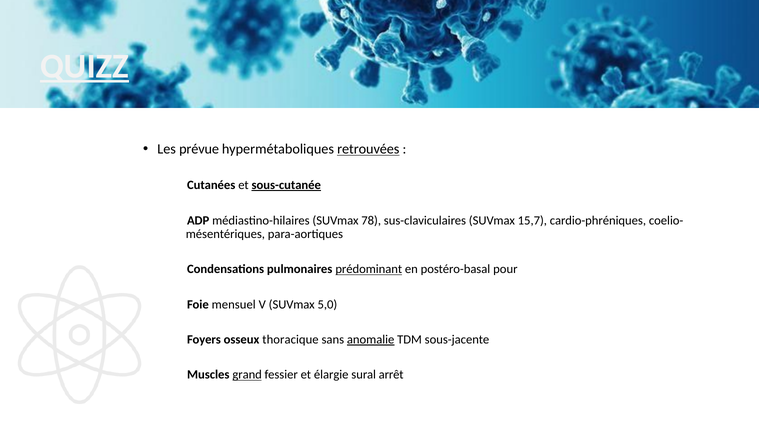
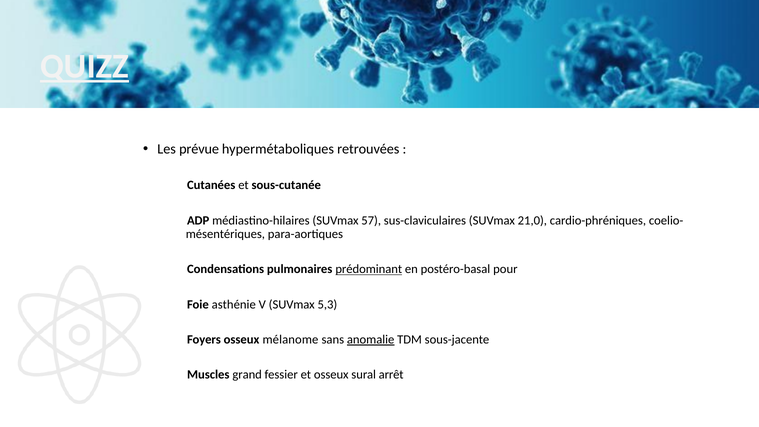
retrouvées underline: present -> none
sous-cutanée underline: present -> none
78: 78 -> 57
15,7: 15,7 -> 21,0
mensuel: mensuel -> asthénie
5,0: 5,0 -> 5,3
thoracique: thoracique -> mélanome
grand underline: present -> none
et élargie: élargie -> osseux
